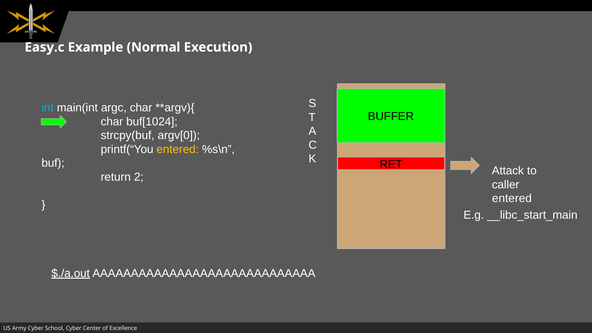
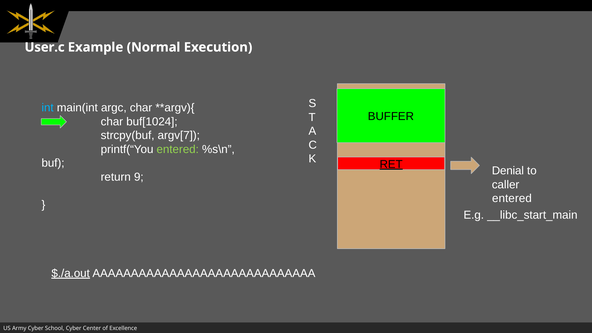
Easy.c: Easy.c -> User.c
argv[0: argv[0 -> argv[7
entered at (178, 149) colour: yellow -> light green
RET underline: none -> present
Attack: Attack -> Denial
2: 2 -> 9
